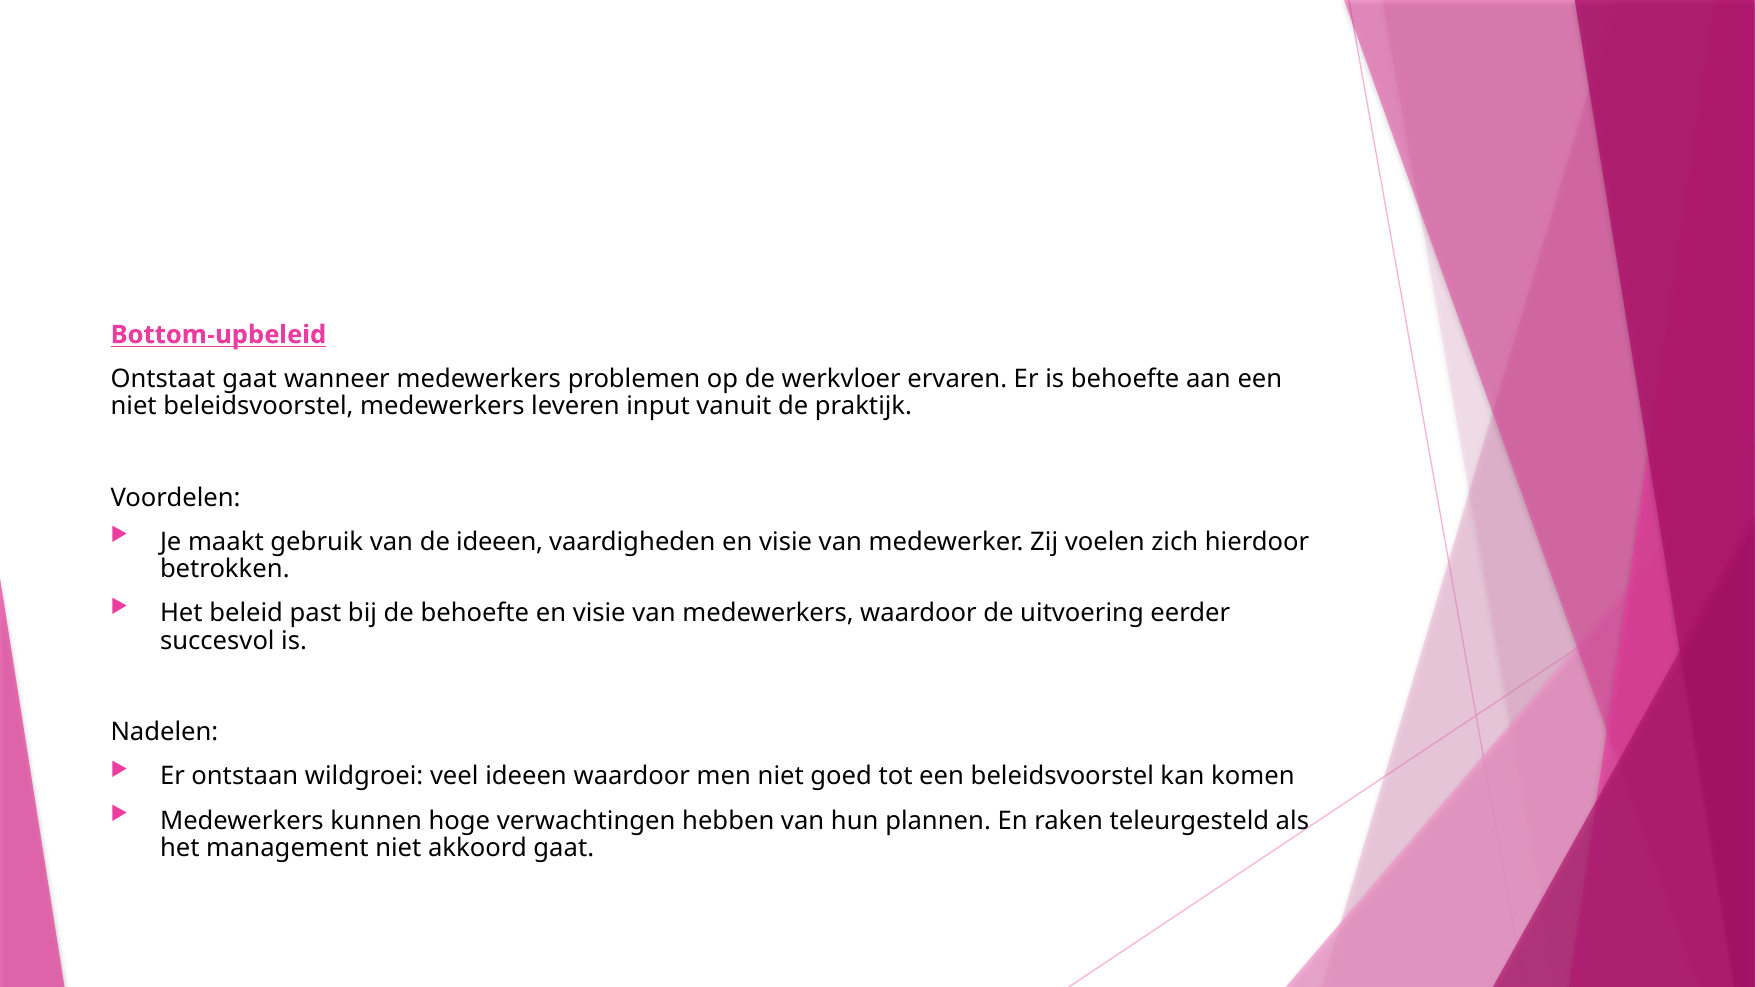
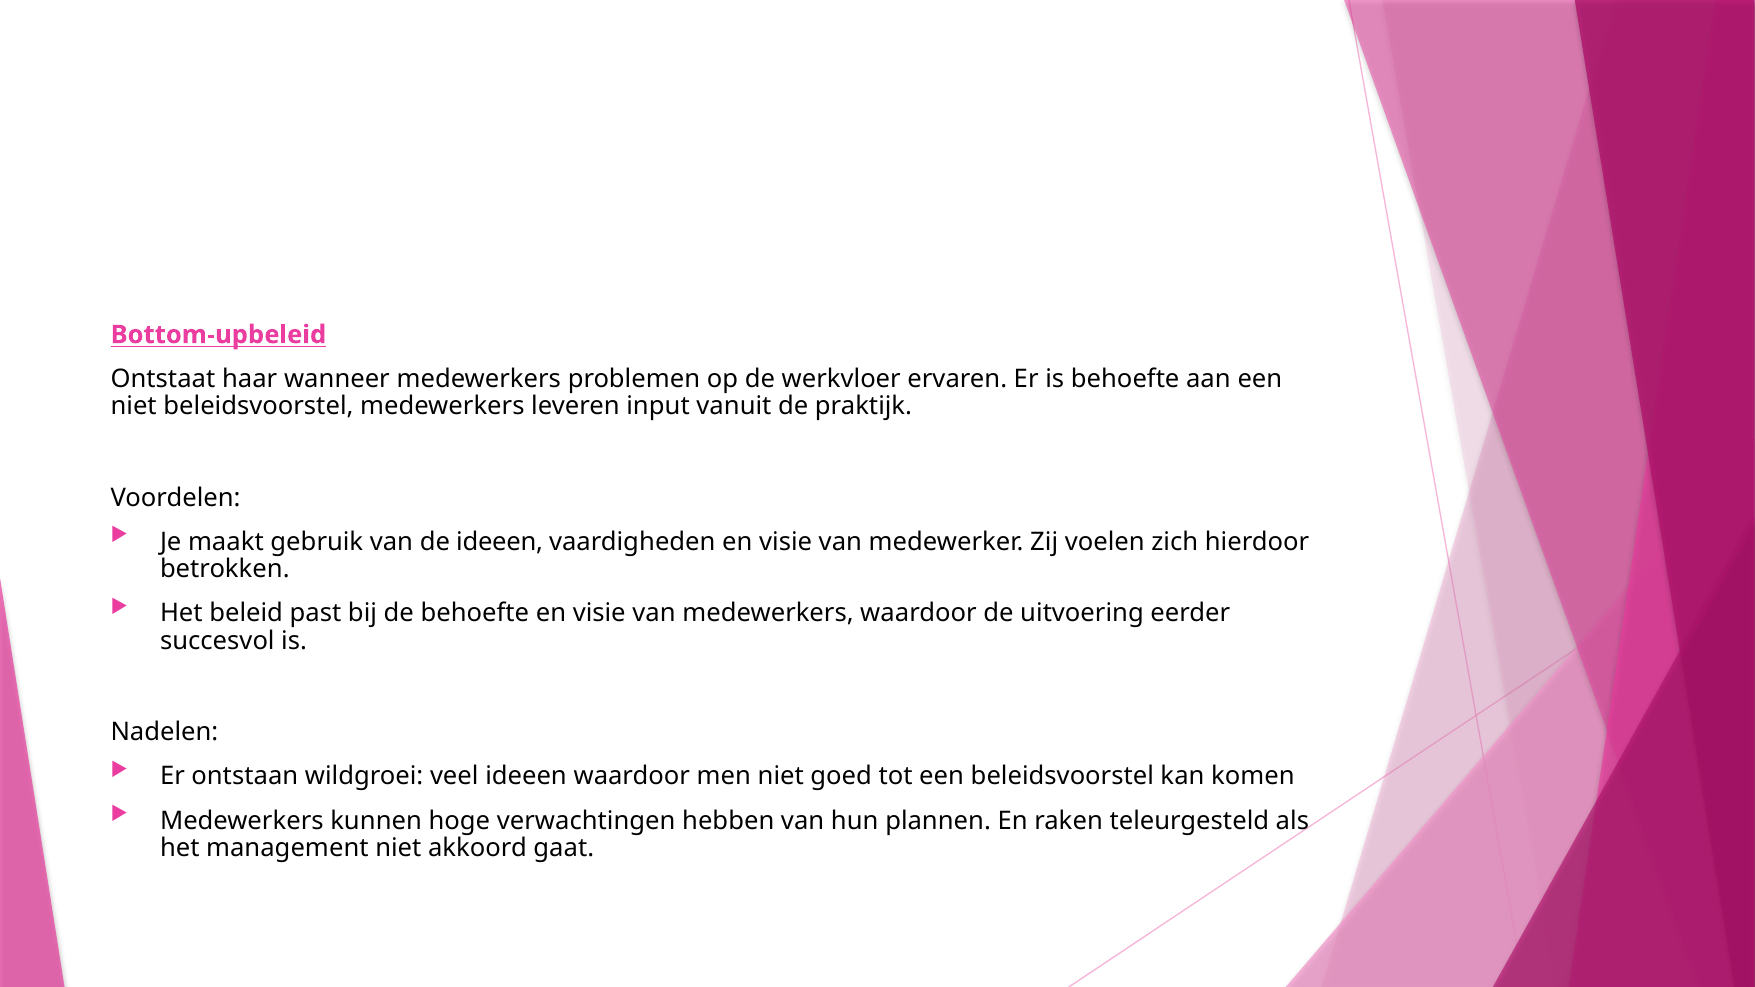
Ontstaat gaat: gaat -> haar
